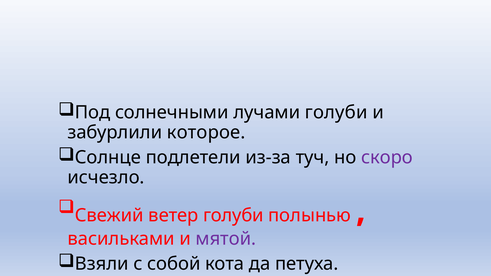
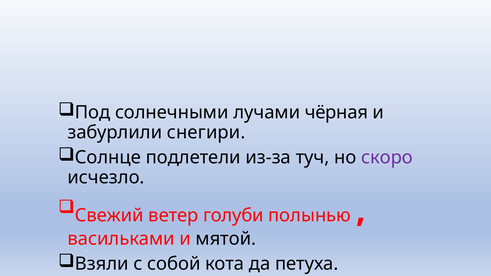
лучами голуби: голуби -> чёрная
которое: которое -> снегири
мятой colour: purple -> black
